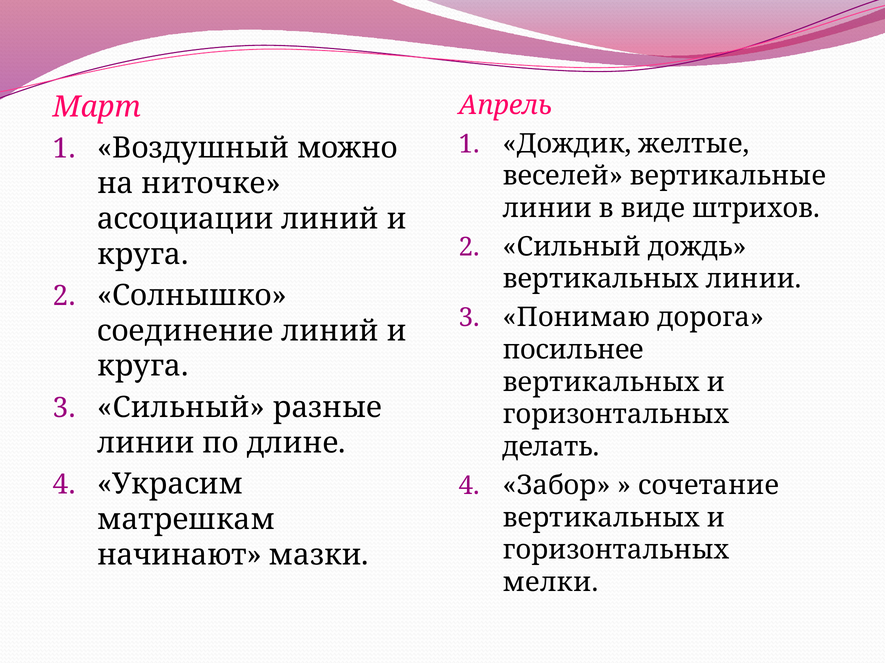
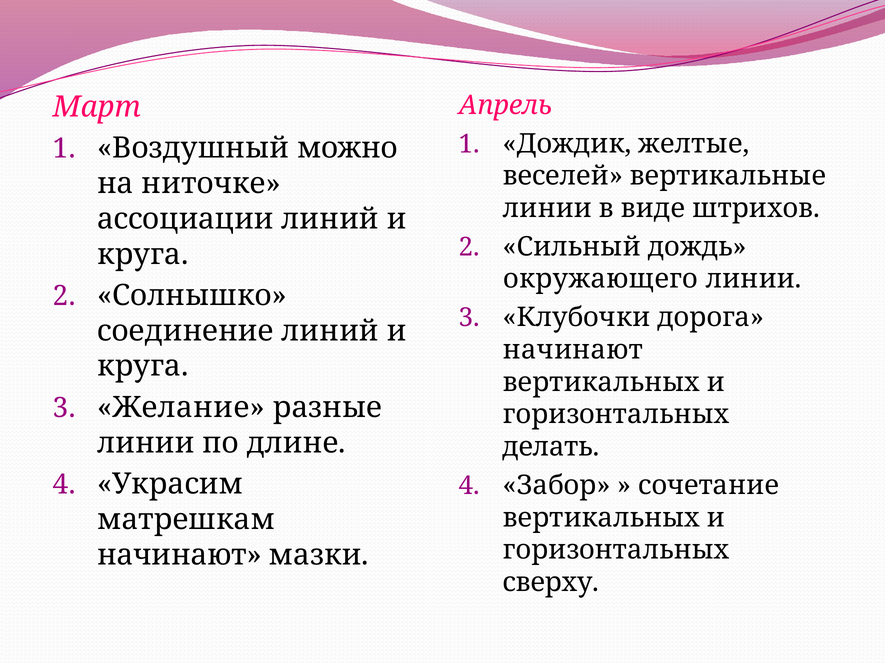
вертикальных at (601, 279): вертикальных -> окружающего
Понимаю: Понимаю -> Клубочки
посильнее at (573, 350): посильнее -> начинают
Сильный at (181, 408): Сильный -> Желание
мелки: мелки -> сверху
